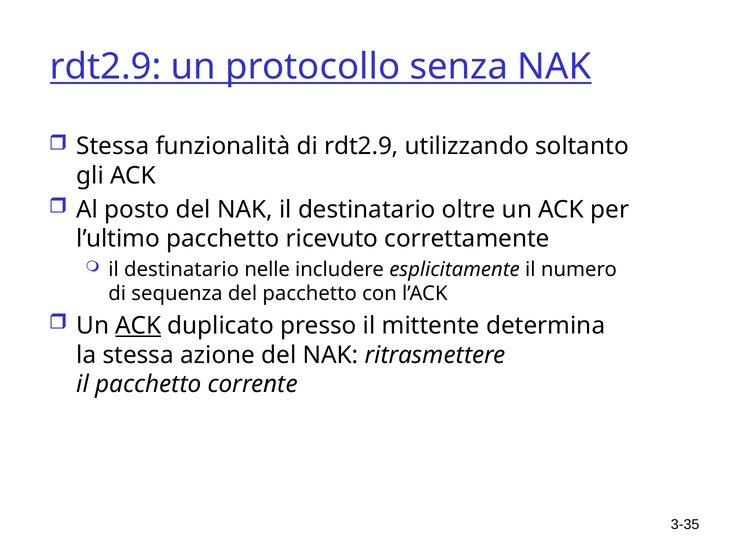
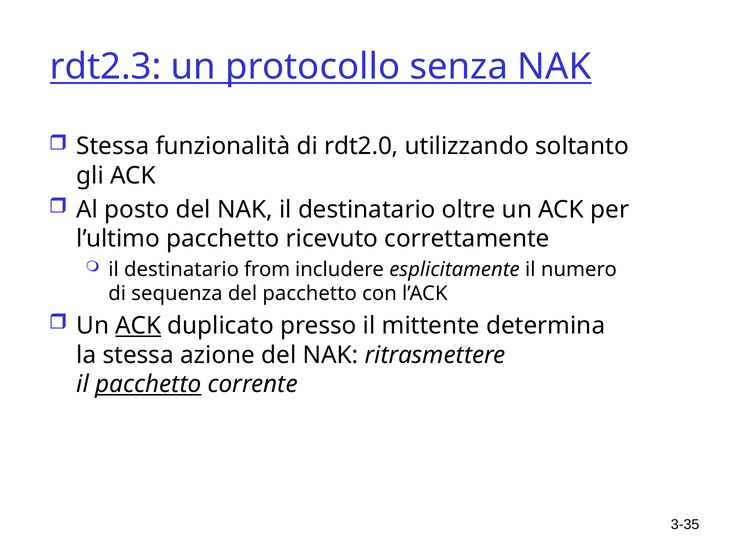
rdt2.9 at (106, 67): rdt2.9 -> rdt2.3
di rdt2.9: rdt2.9 -> rdt2.0
nelle: nelle -> from
pacchetto at (148, 384) underline: none -> present
